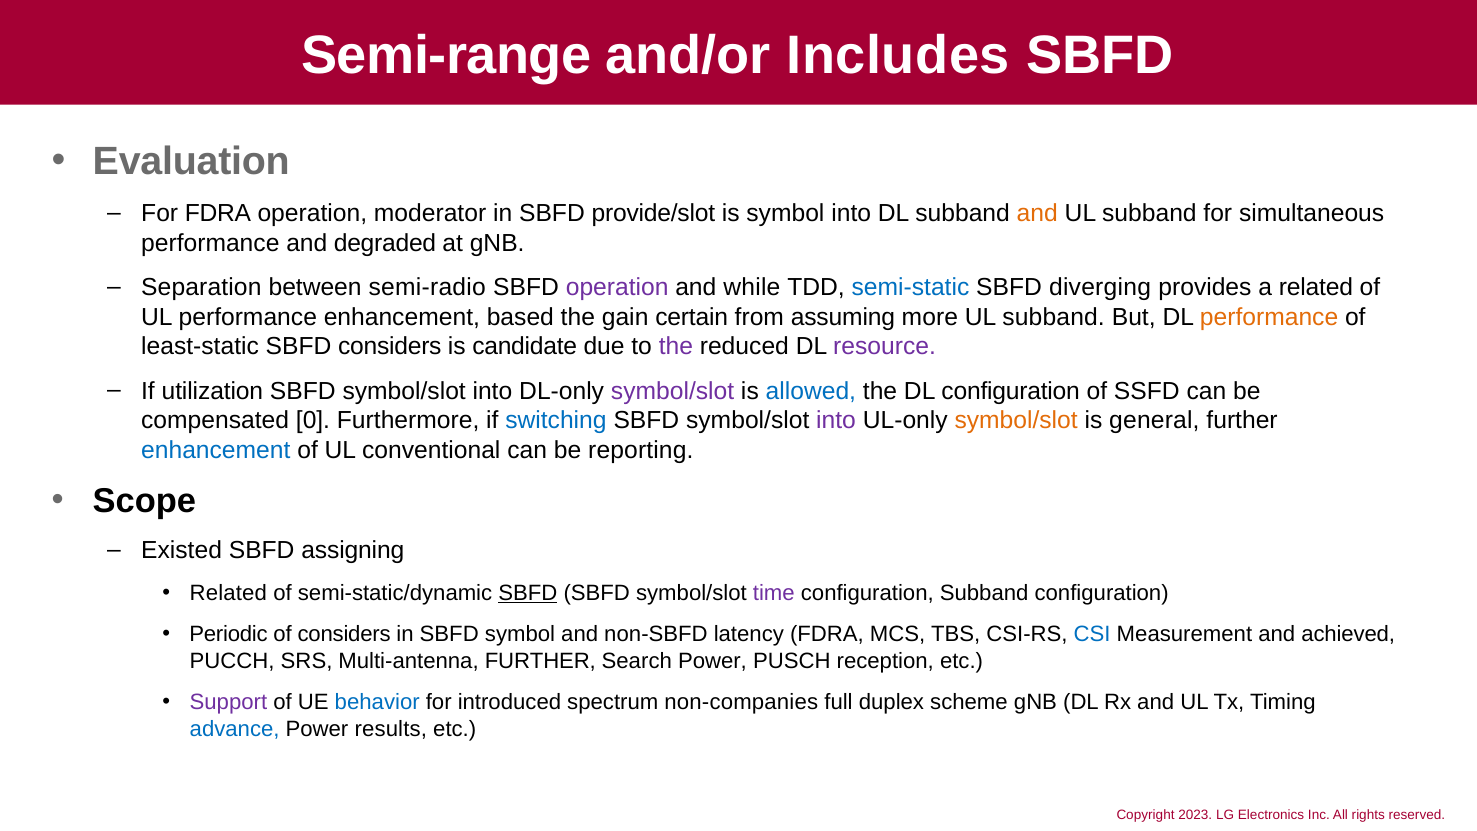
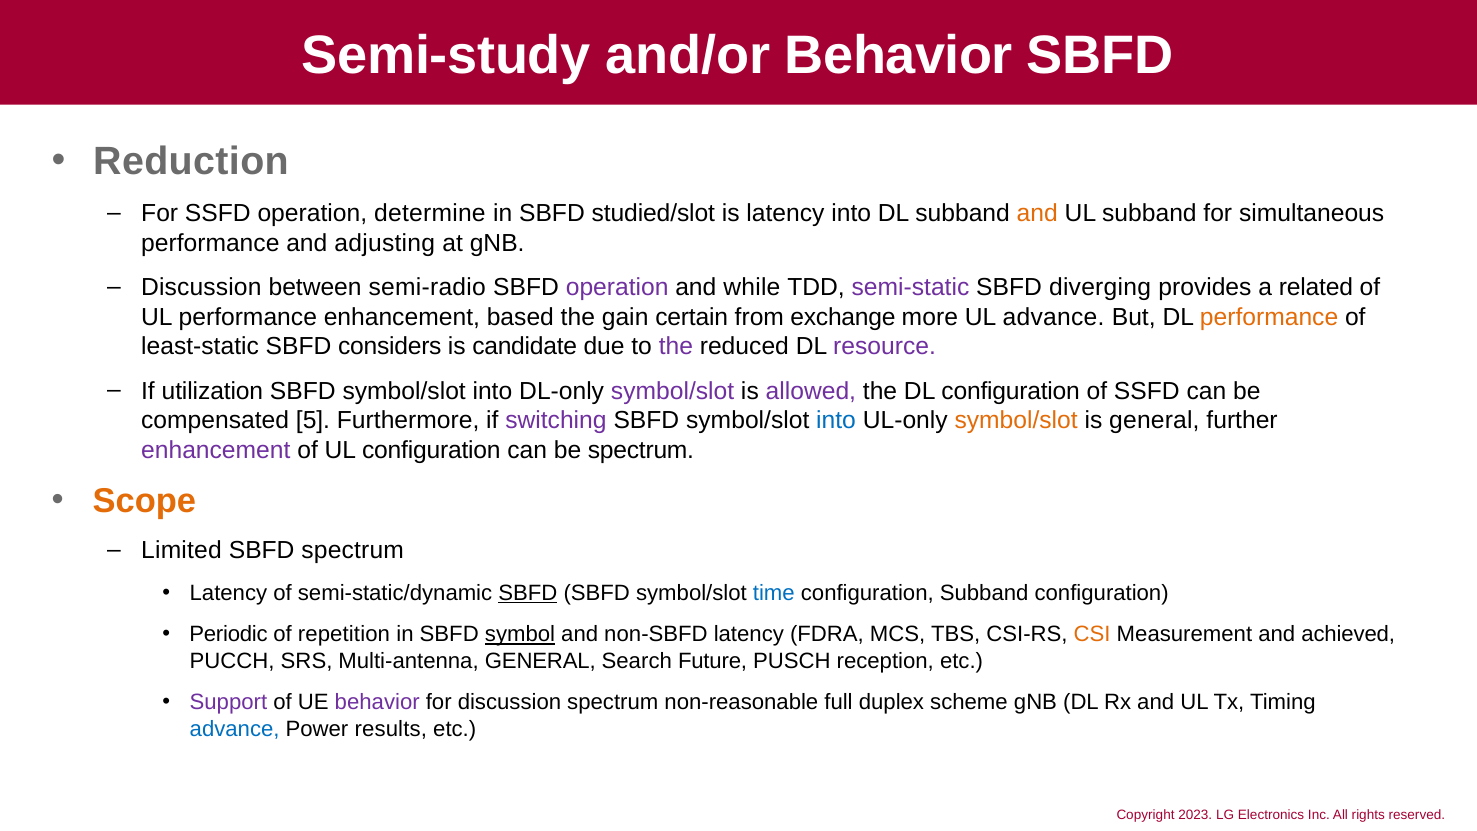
Semi-range: Semi-range -> Semi-study
and/or Includes: Includes -> Behavior
Evaluation: Evaluation -> Reduction
For FDRA: FDRA -> SSFD
moderator: moderator -> determine
provide/slot: provide/slot -> studied/slot
is symbol: symbol -> latency
degraded: degraded -> adjusting
Separation at (201, 287): Separation -> Discussion
semi-static colour: blue -> purple
assuming: assuming -> exchange
more UL subband: subband -> advance
allowed colour: blue -> purple
0: 0 -> 5
switching colour: blue -> purple
into at (836, 420) colour: purple -> blue
enhancement at (216, 450) colour: blue -> purple
UL conventional: conventional -> configuration
be reporting: reporting -> spectrum
Scope colour: black -> orange
Existed: Existed -> Limited
SBFD assigning: assigning -> spectrum
Related at (228, 593): Related -> Latency
time colour: purple -> blue
of considers: considers -> repetition
symbol at (520, 634) underline: none -> present
CSI colour: blue -> orange
Multi-antenna FURTHER: FURTHER -> GENERAL
Search Power: Power -> Future
behavior at (377, 702) colour: blue -> purple
for introduced: introduced -> discussion
non-companies: non-companies -> non-reasonable
